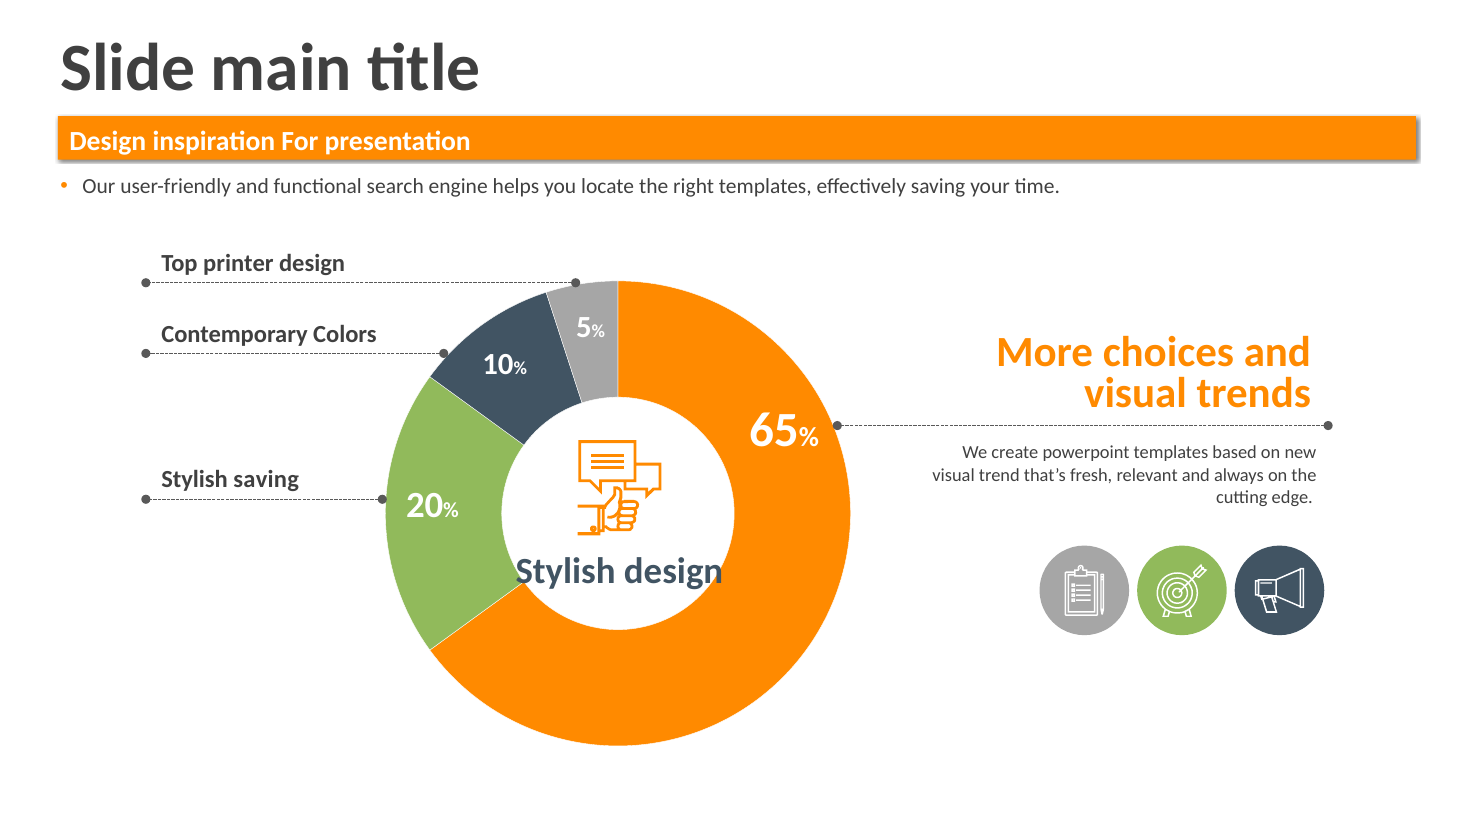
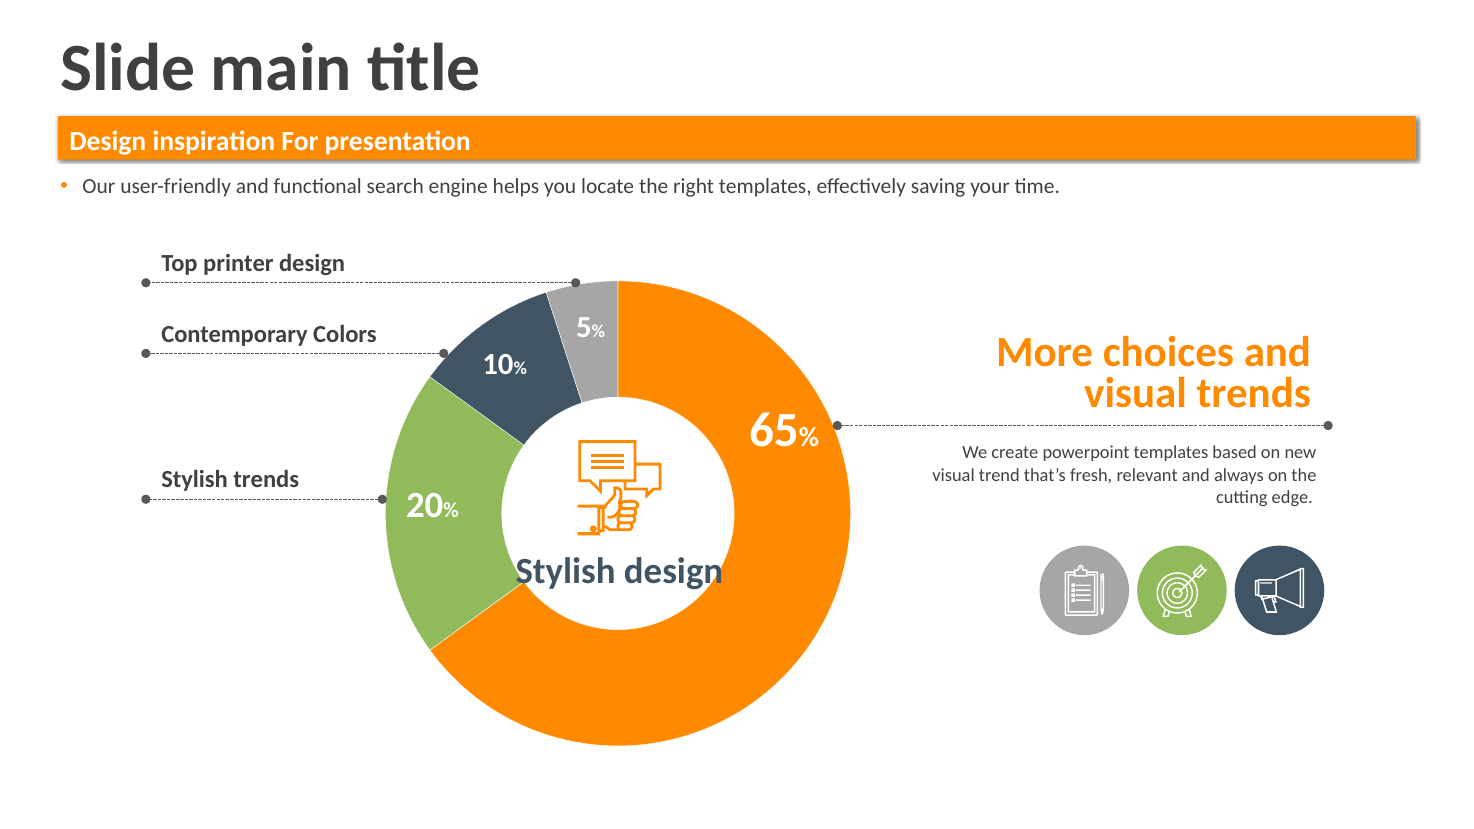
Stylish saving: saving -> trends
